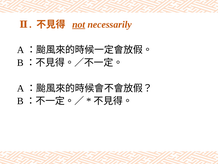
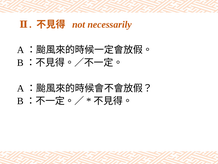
not underline: present -> none
